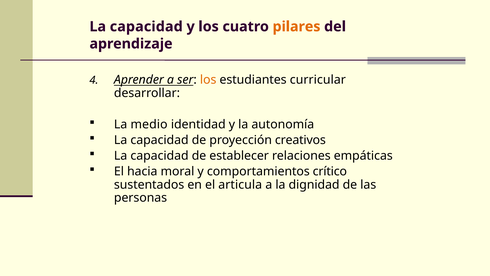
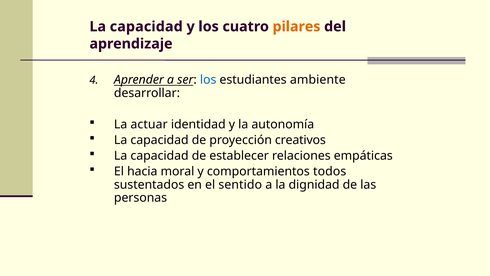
los at (208, 80) colour: orange -> blue
curricular: curricular -> ambiente
medio: medio -> actuar
crítico: crítico -> todos
articula: articula -> sentido
